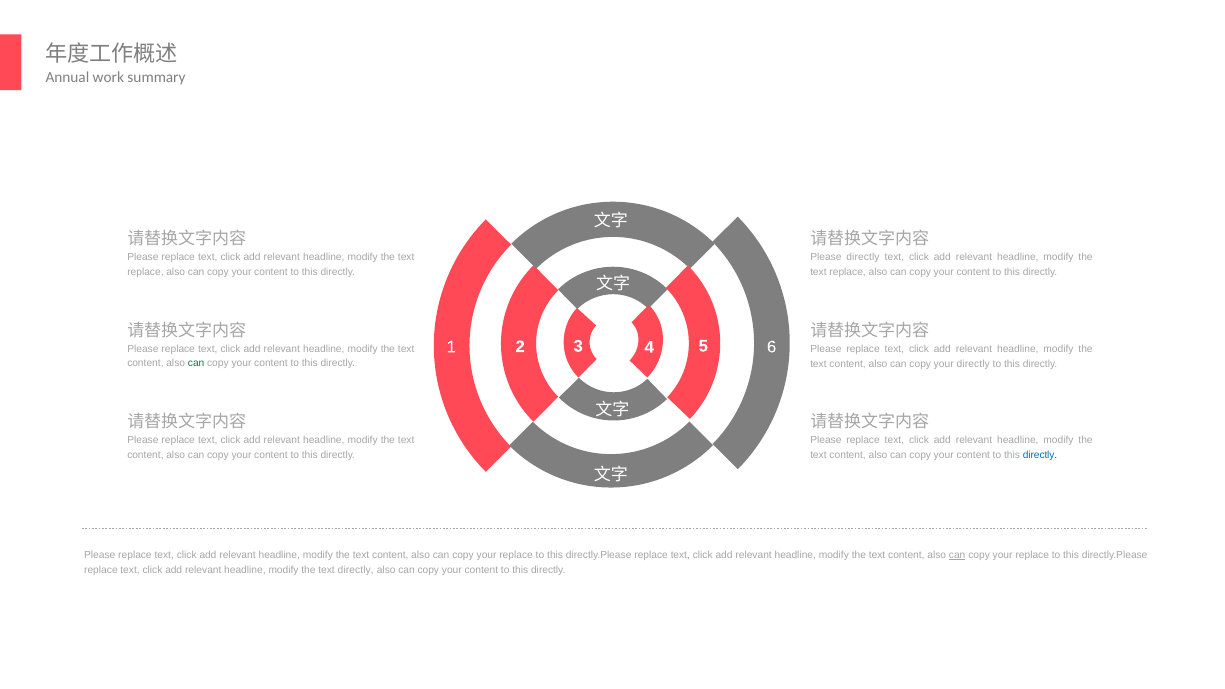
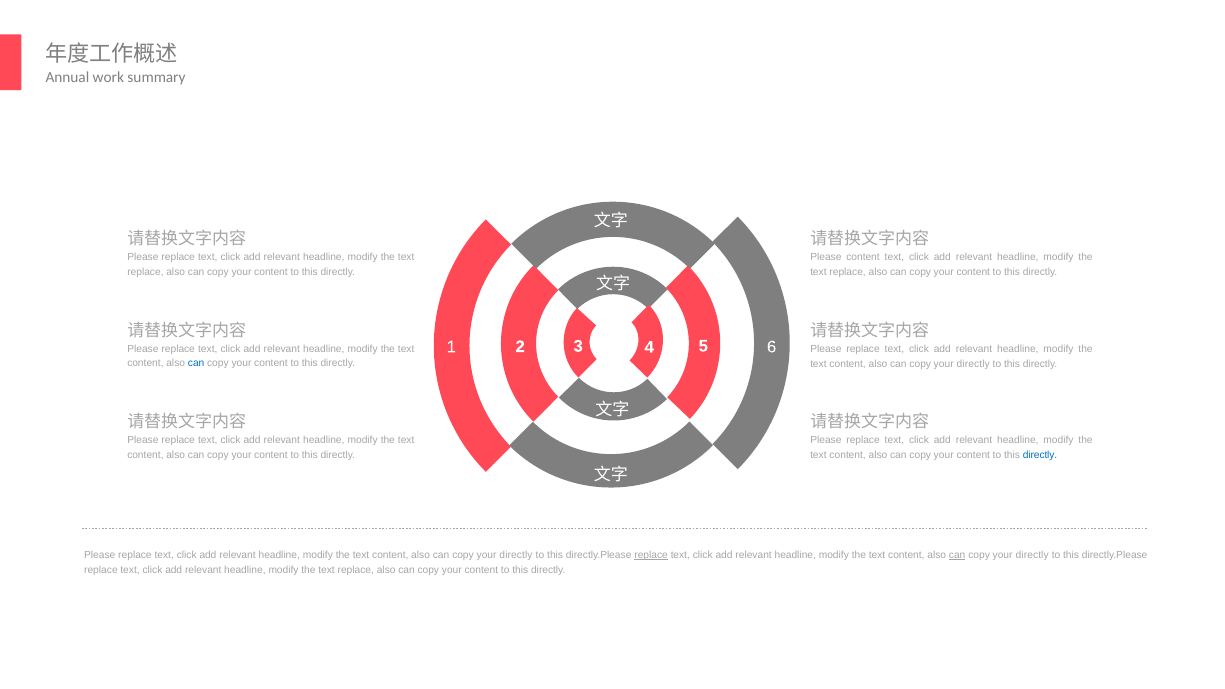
Please directly: directly -> content
can at (196, 364) colour: green -> blue
replace at (516, 555): replace -> directly
replace at (651, 555) underline: none -> present
replace at (1032, 555): replace -> directly
directly at (356, 570): directly -> replace
